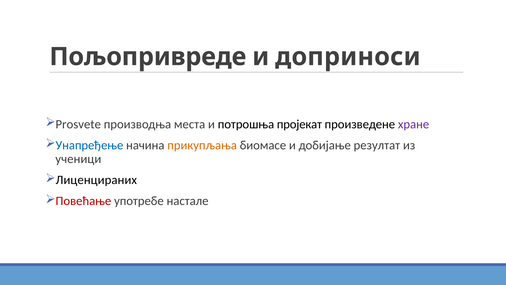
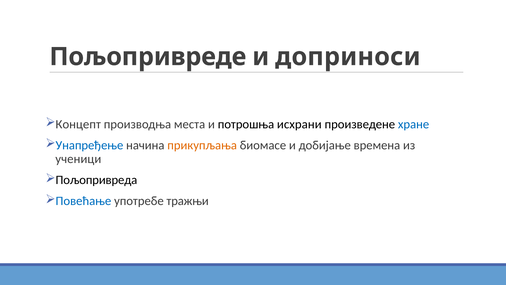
Prosvete: Prosvete -> Концепт
пројекат: пројекат -> исхрани
хране colour: purple -> blue
резултат: резултат -> времена
Лиценцираних: Лиценцираних -> Пољопривреда
Повећање colour: red -> blue
настале: настале -> тражњи
